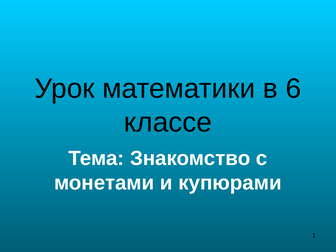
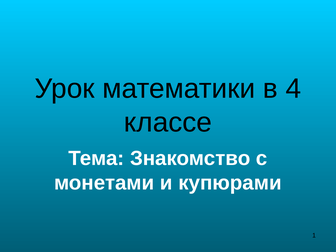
6: 6 -> 4
